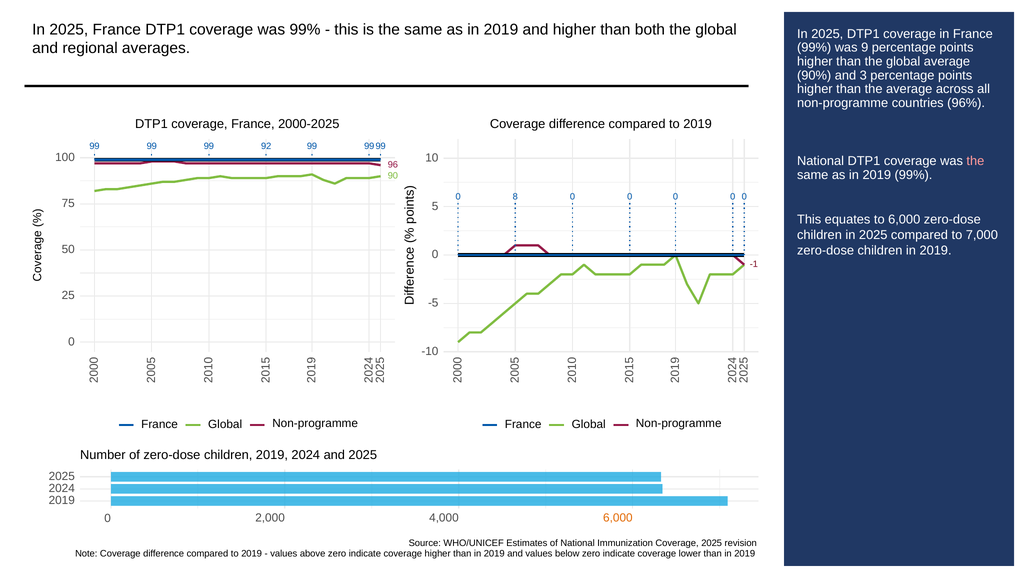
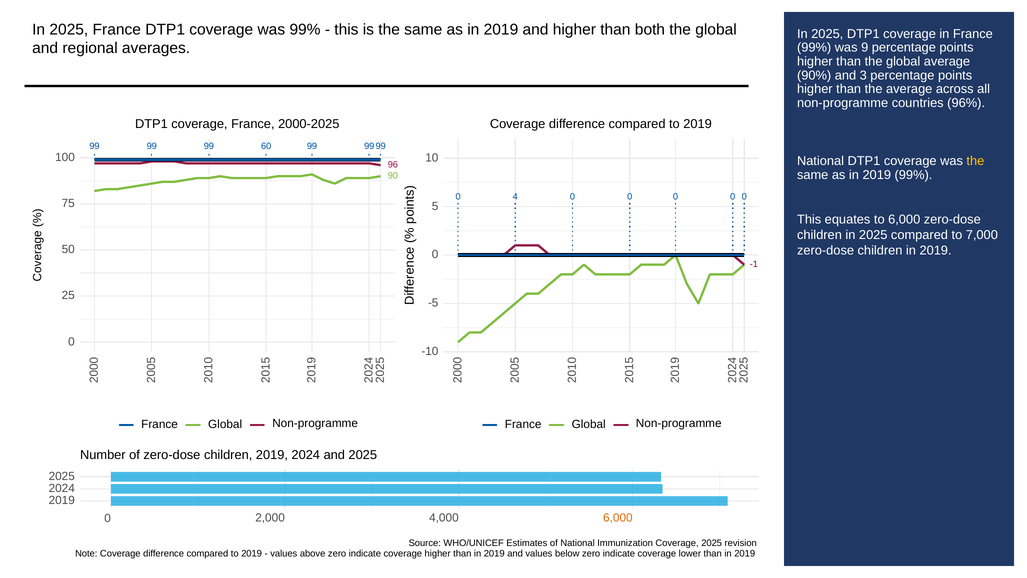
92: 92 -> 60
the at (975, 161) colour: pink -> yellow
0 8: 8 -> 4
